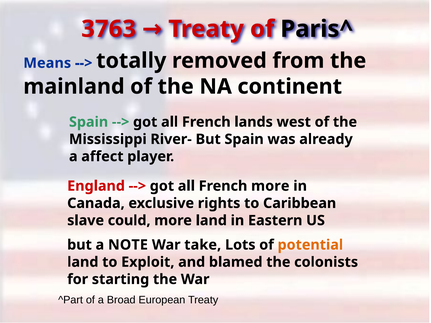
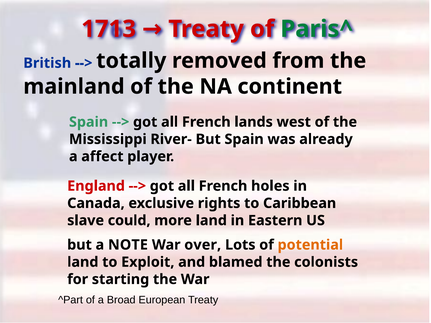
3763: 3763 -> 1713
Paris^ colour: black -> green
Means: Means -> British
French more: more -> holes
take: take -> over
